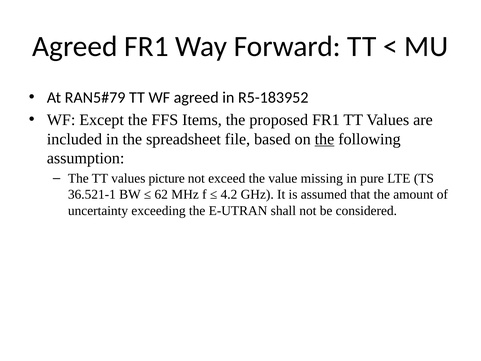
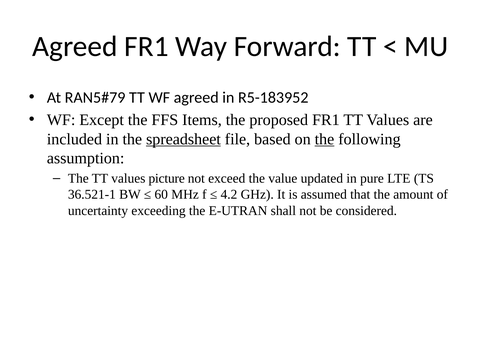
spreadsheet underline: none -> present
missing: missing -> updated
62: 62 -> 60
